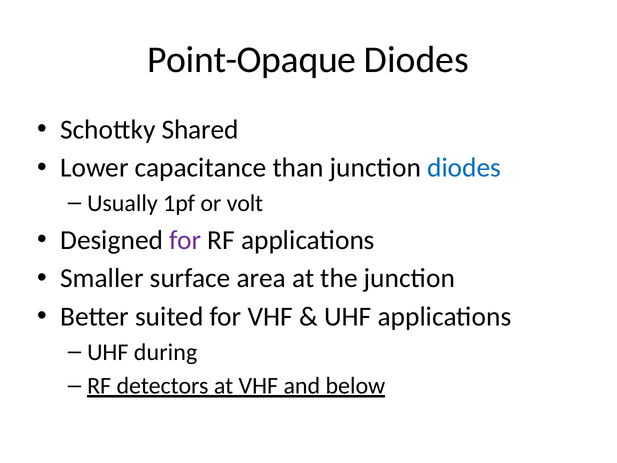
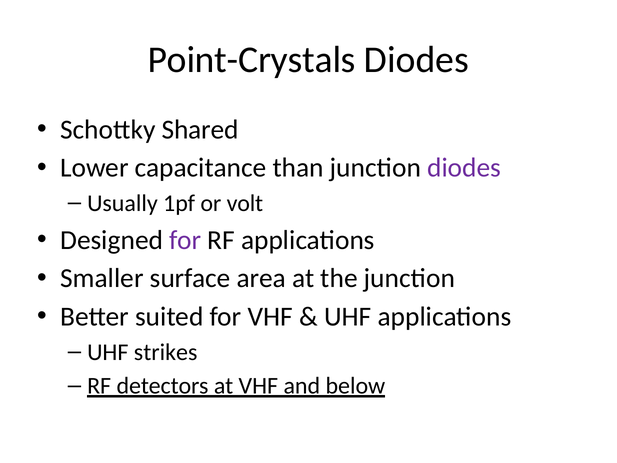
Point-Opaque: Point-Opaque -> Point-Crystals
diodes at (464, 168) colour: blue -> purple
during: during -> strikes
